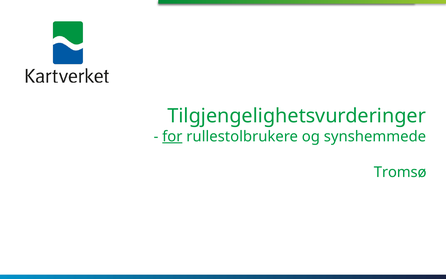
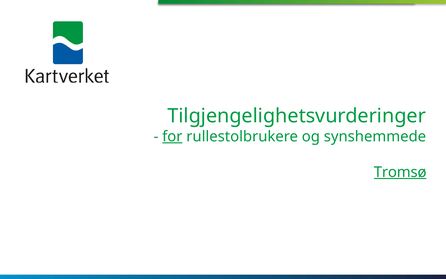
Tromsø underline: none -> present
